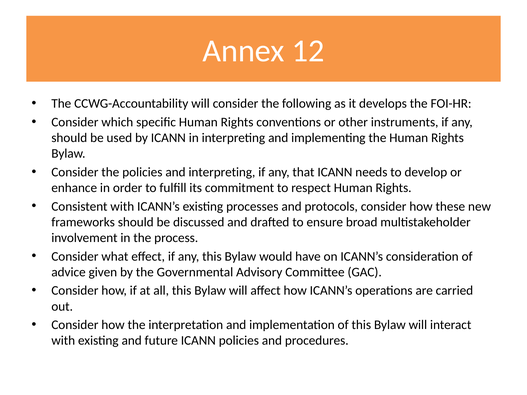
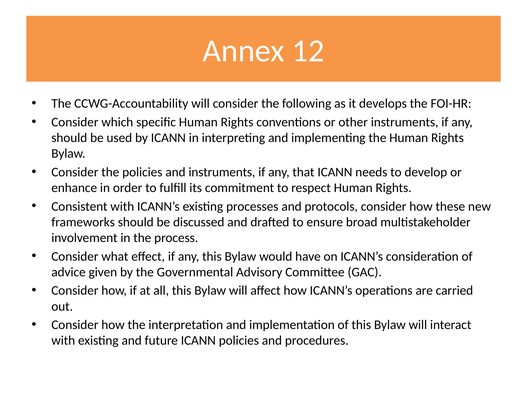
and interpreting: interpreting -> instruments
